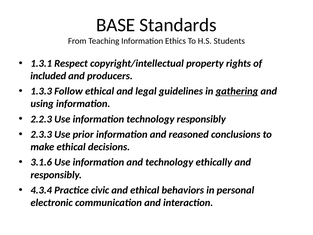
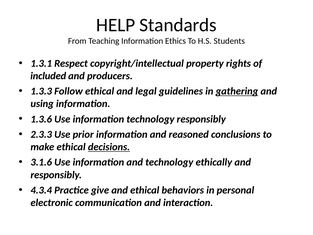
BASE: BASE -> HELP
2.2.3: 2.2.3 -> 1.3.6
decisions underline: none -> present
civic: civic -> give
